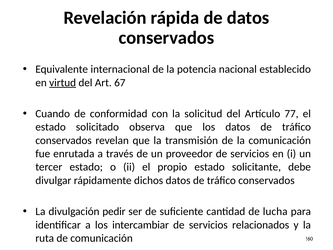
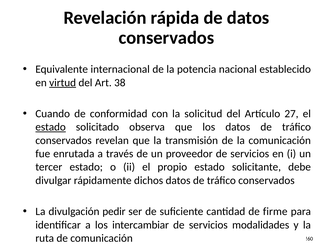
67: 67 -> 38
77: 77 -> 27
estado at (51, 127) underline: none -> present
lucha: lucha -> firme
relacionados: relacionados -> modalidades
